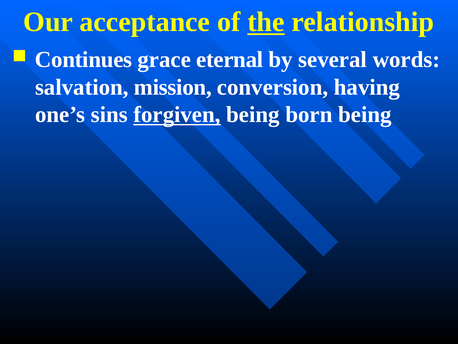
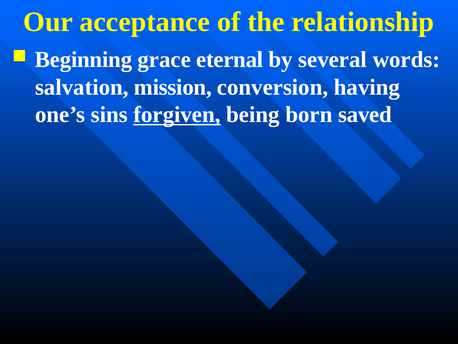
the underline: present -> none
Continues: Continues -> Beginning
born being: being -> saved
